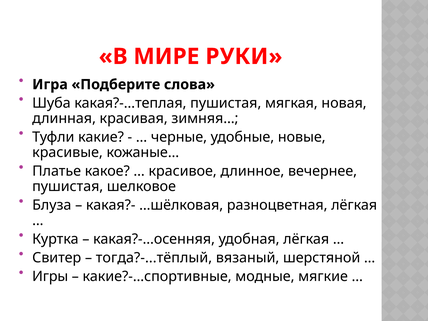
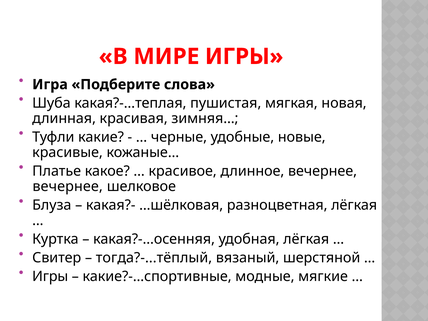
МИРЕ РУКИ: РУКИ -> ИГРЫ
пушистая at (68, 187): пушистая -> вечернее
